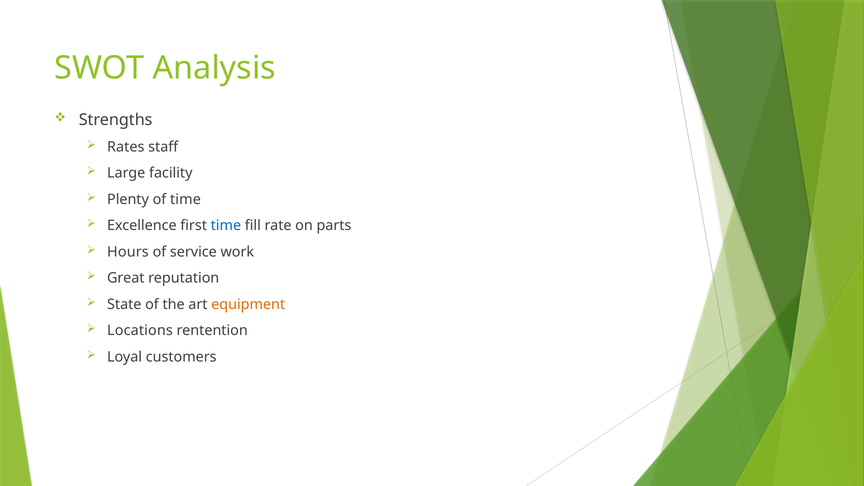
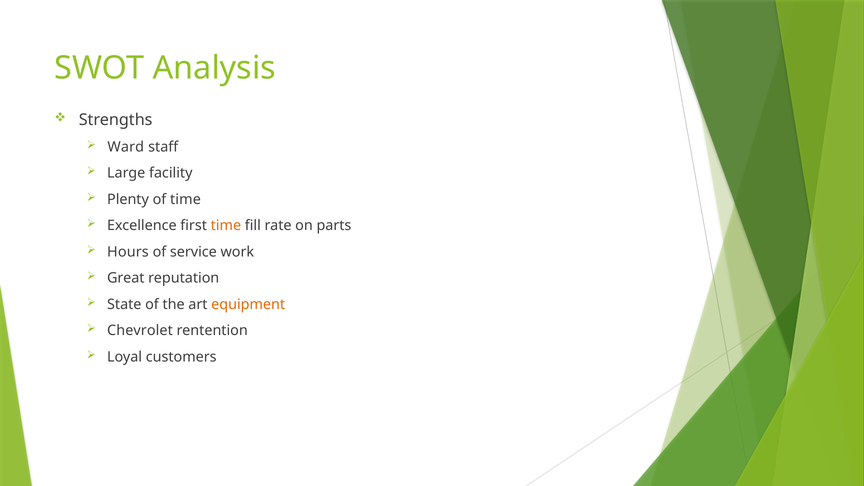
Rates: Rates -> Ward
time at (226, 226) colour: blue -> orange
Locations: Locations -> Chevrolet
